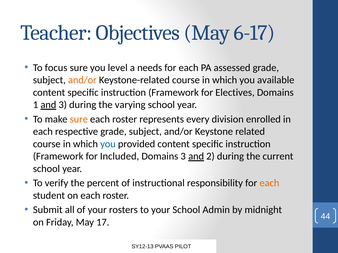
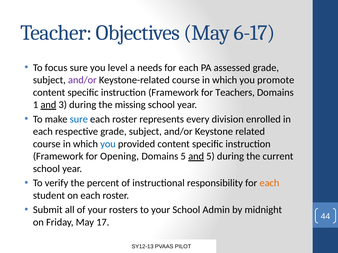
and/or at (82, 80) colour: orange -> purple
available: available -> promote
Electives: Electives -> Teachers
varying: varying -> missing
sure at (79, 119) colour: orange -> blue
Included: Included -> Opening
Domains 3: 3 -> 5
and 2: 2 -> 5
